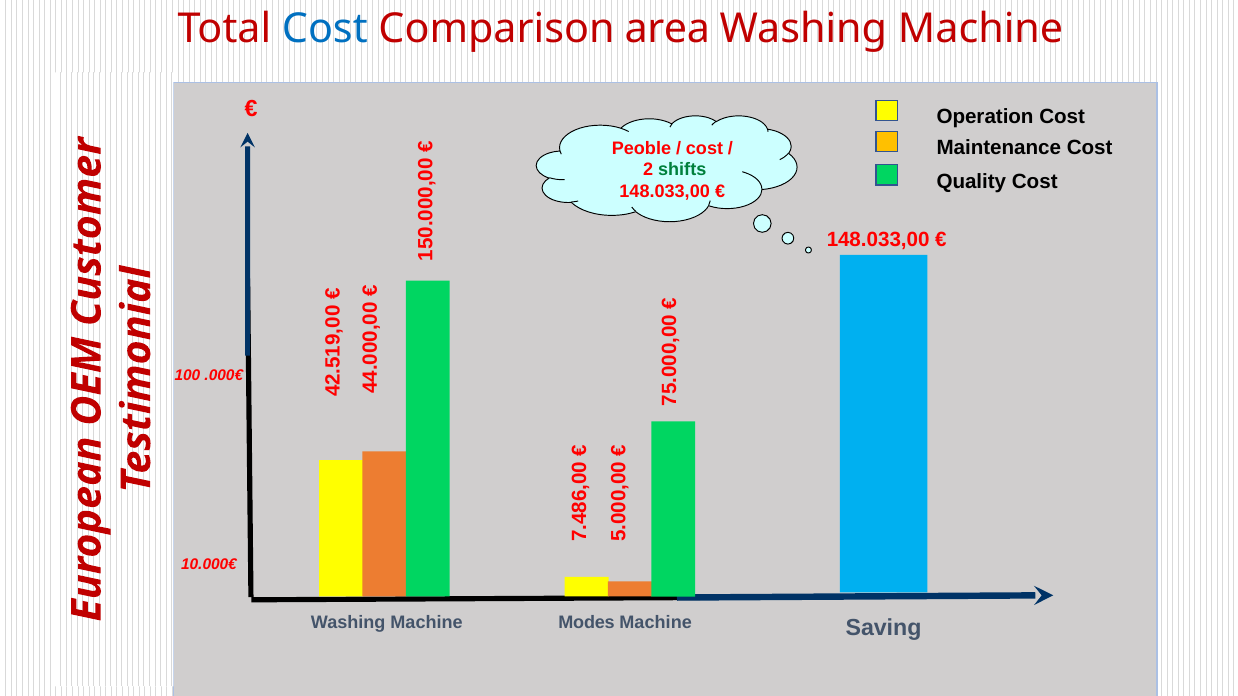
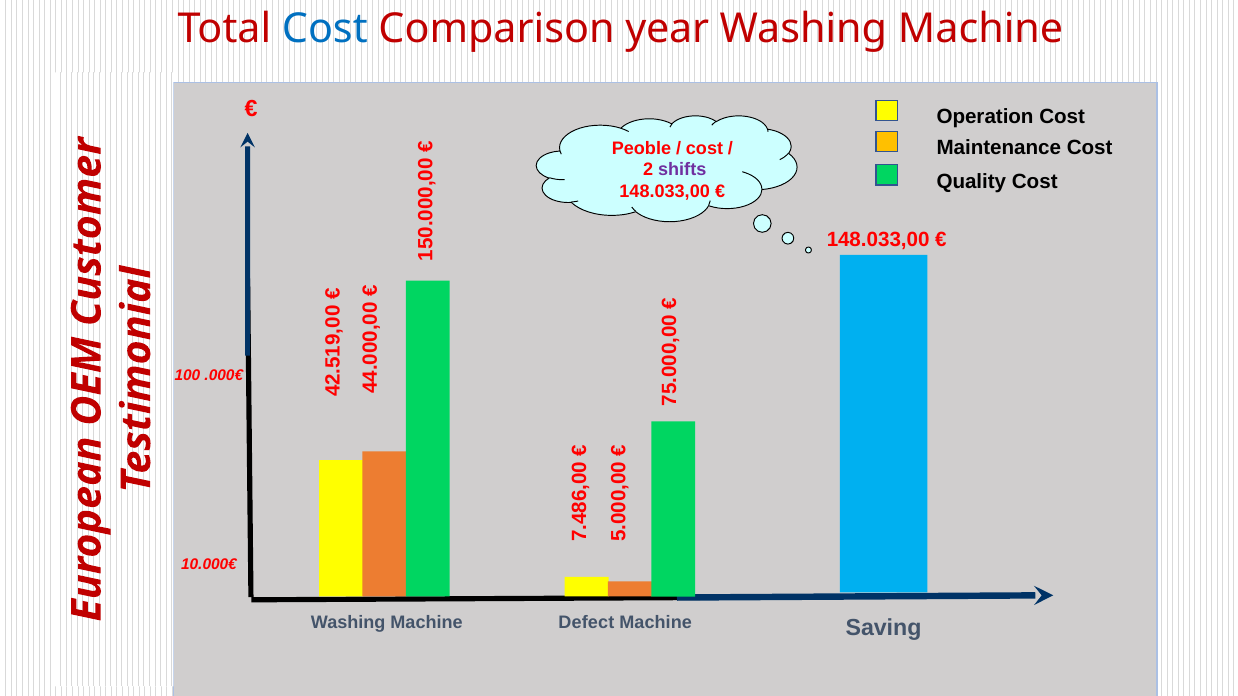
area: area -> year
shifts colour: green -> purple
Modes: Modes -> Defect
